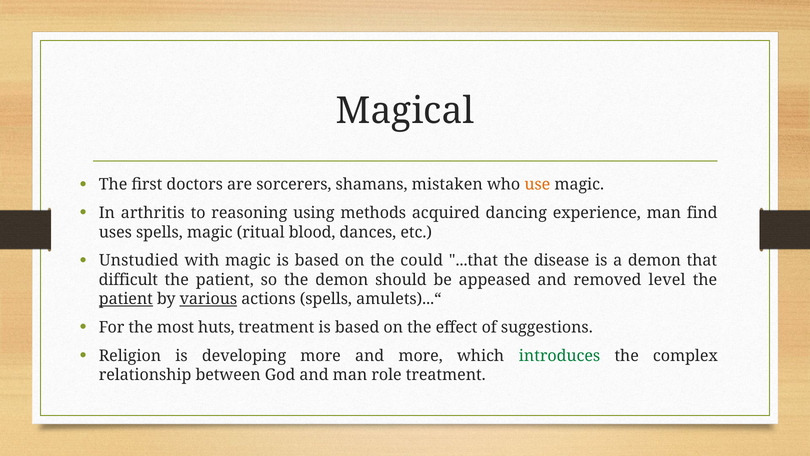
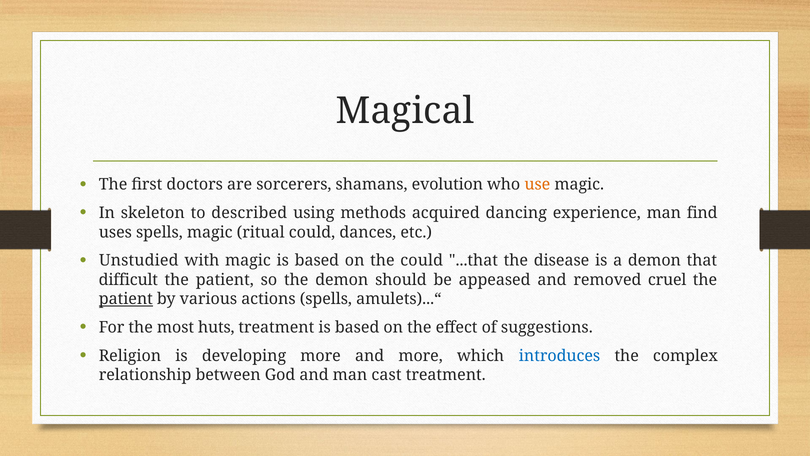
mistaken: mistaken -> evolution
arthritis: arthritis -> skeleton
reasoning: reasoning -> described
ritual blood: blood -> could
level: level -> cruel
various underline: present -> none
introduces colour: green -> blue
role: role -> cast
